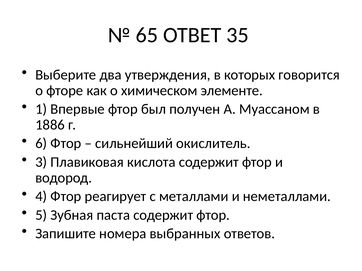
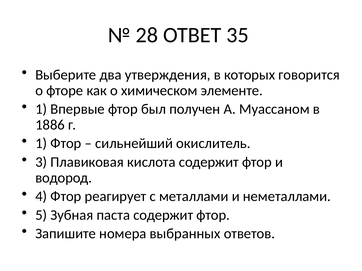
65: 65 -> 28
6 at (41, 144): 6 -> 1
